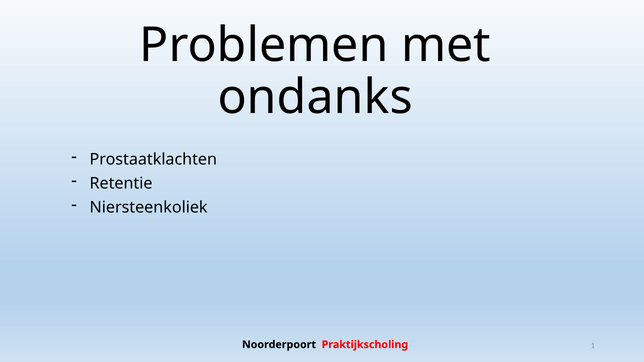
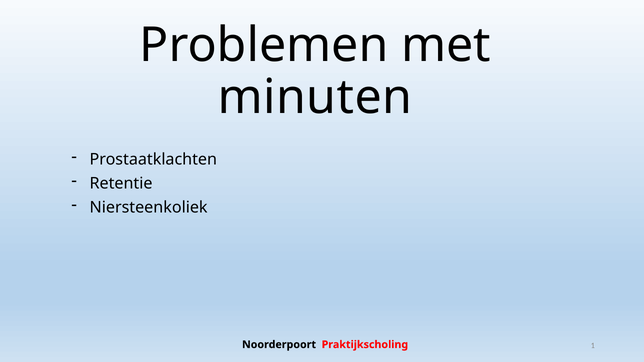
ondanks: ondanks -> minuten
